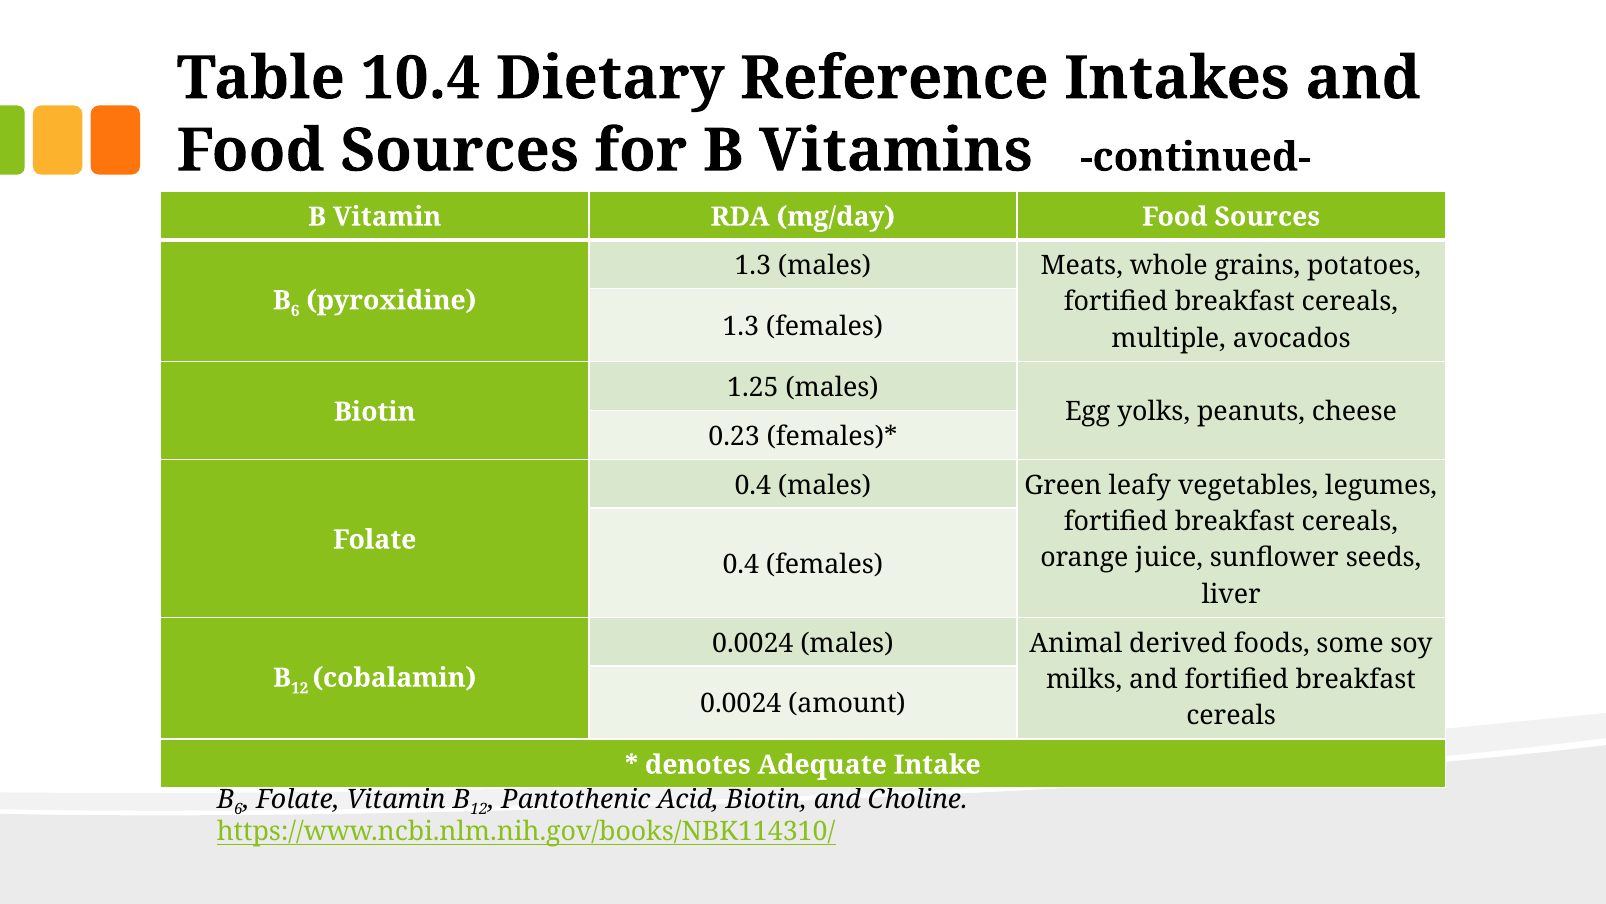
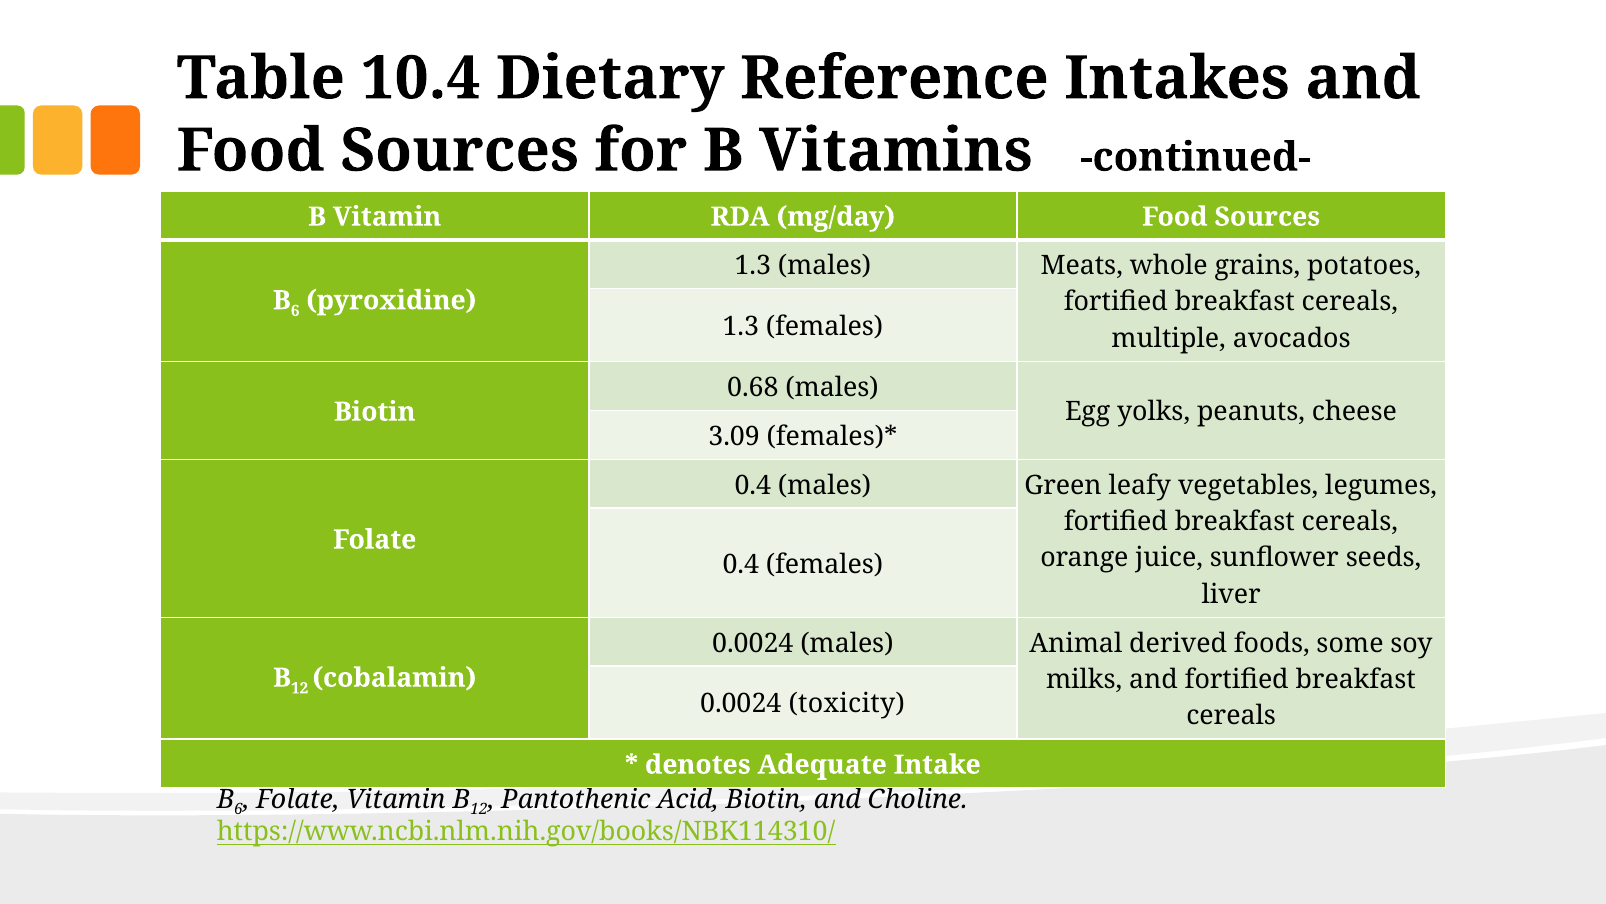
1.25: 1.25 -> 0.68
0.23: 0.23 -> 3.09
amount: amount -> toxicity
